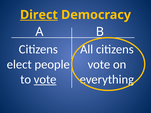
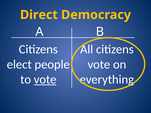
Direct underline: present -> none
